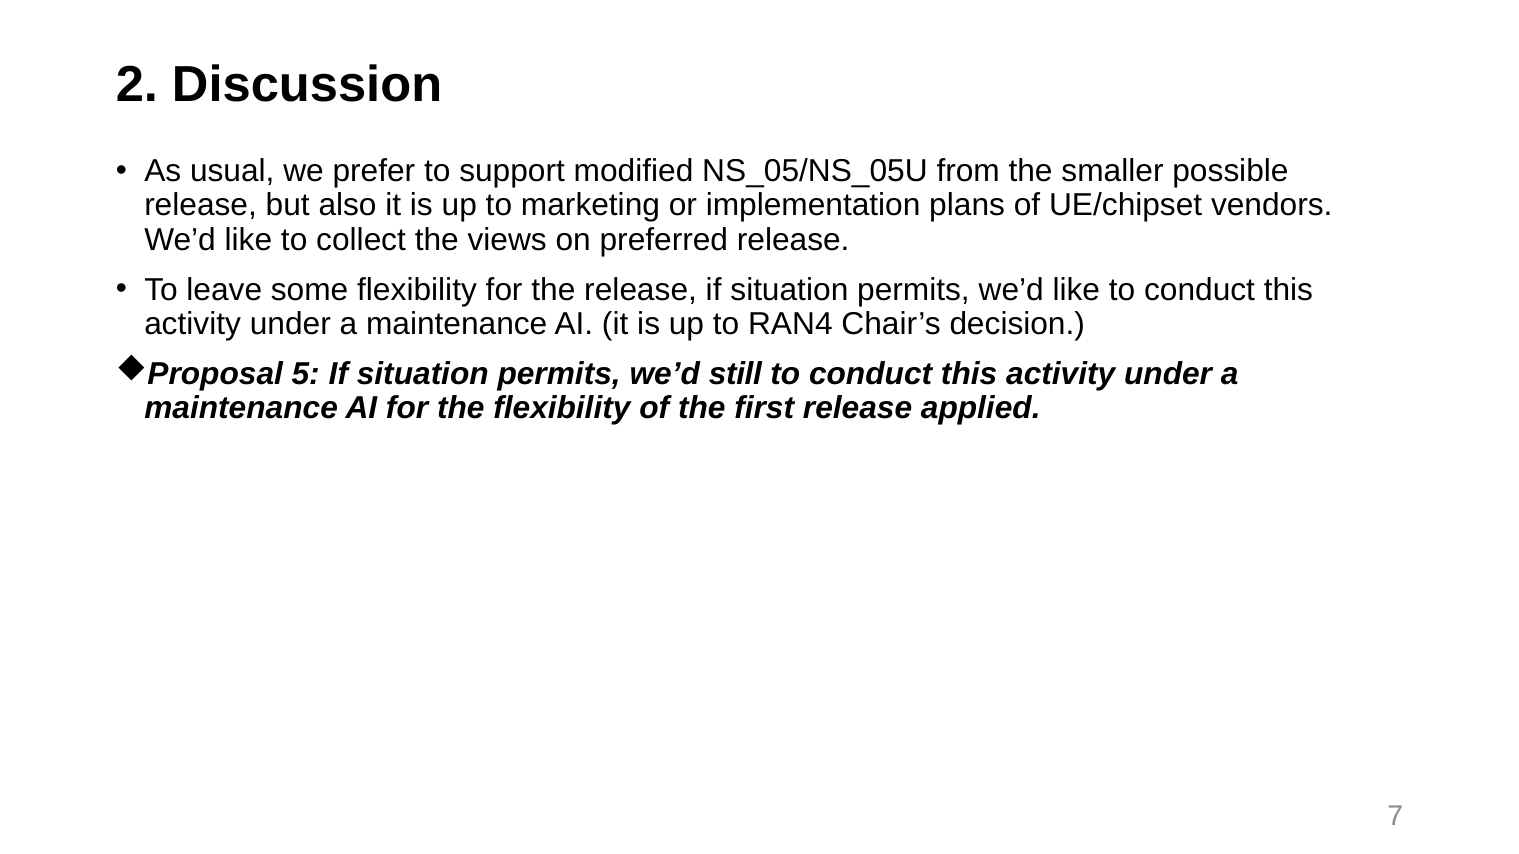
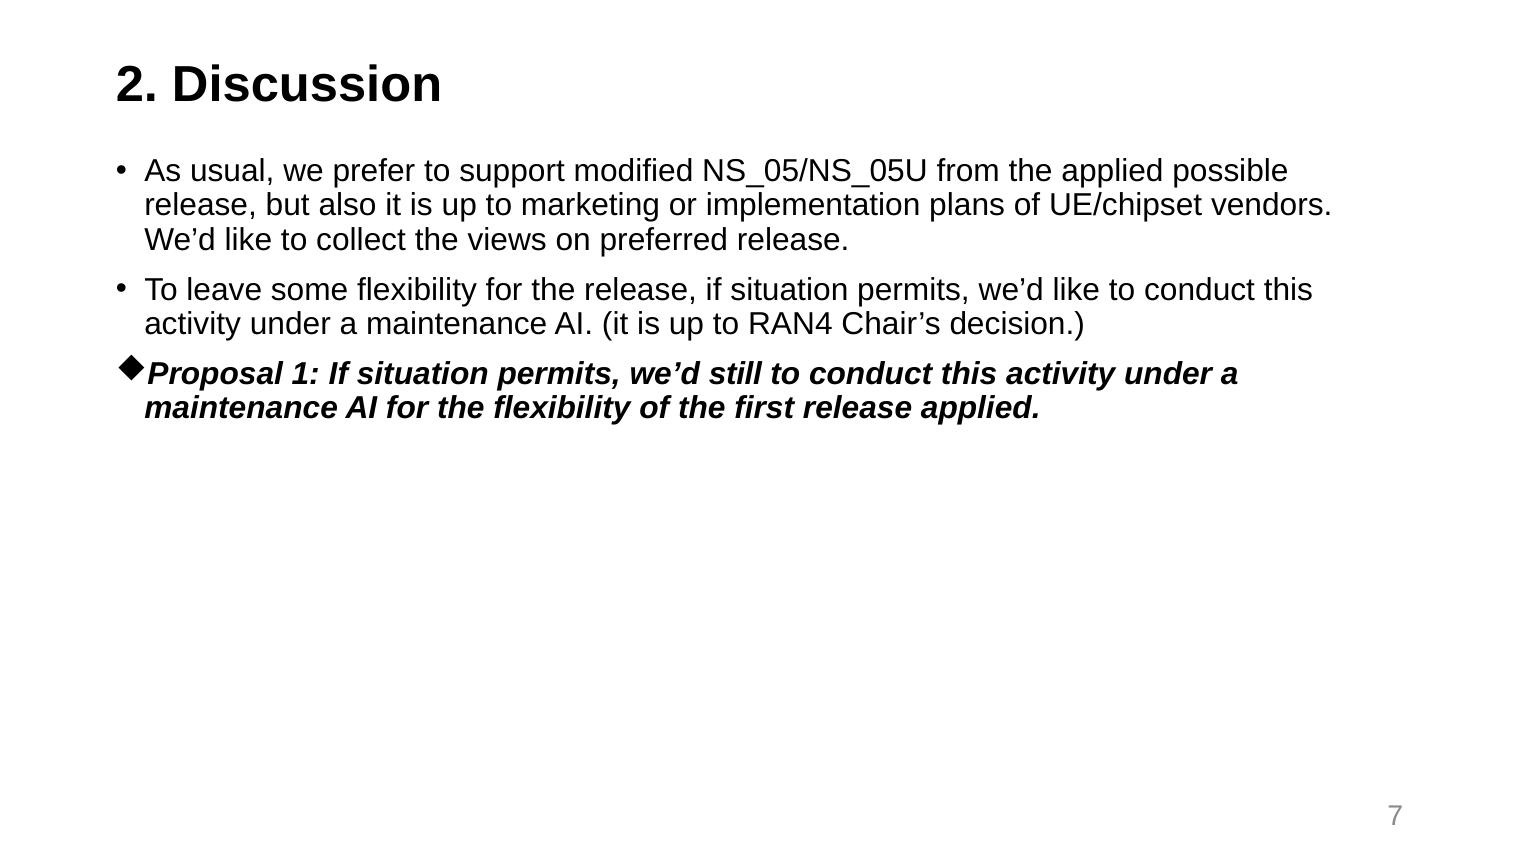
the smaller: smaller -> applied
5: 5 -> 1
